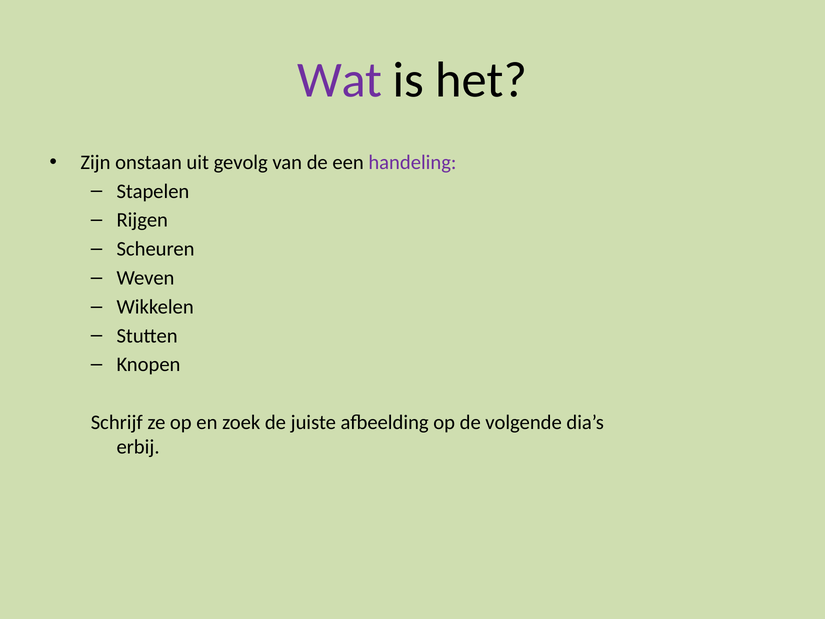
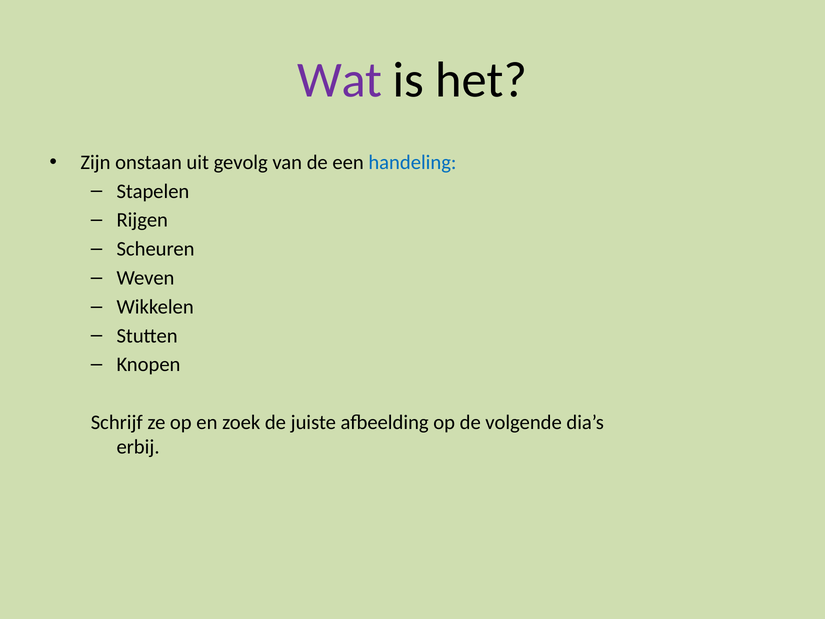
handeling colour: purple -> blue
